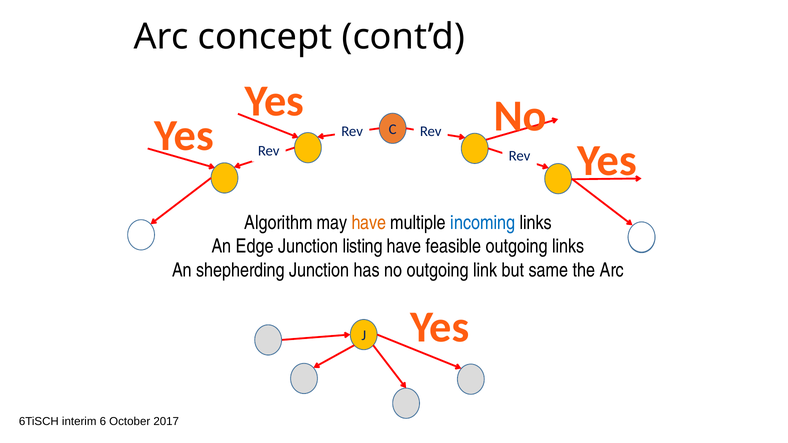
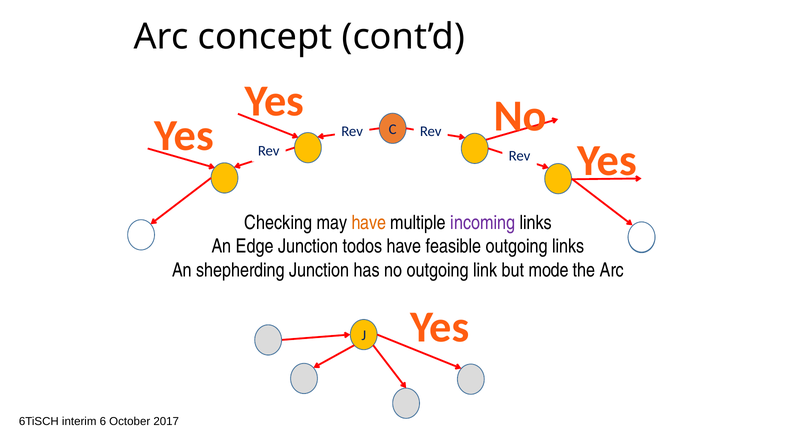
Algorithm: Algorithm -> Checking
incoming colour: blue -> purple
listing: listing -> todos
same: same -> mode
